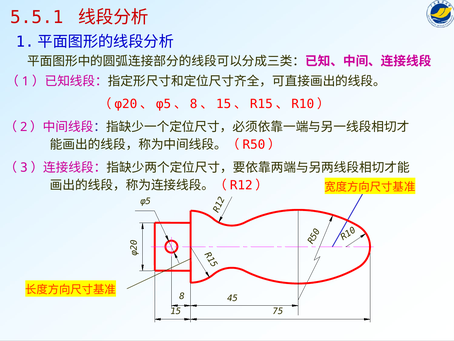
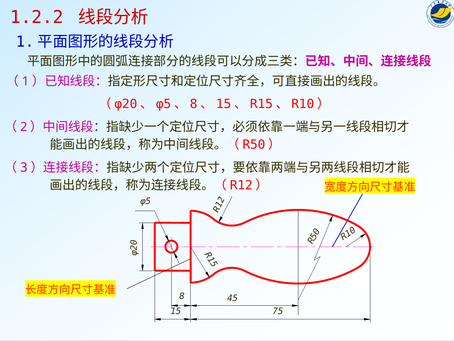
5.5.1: 5.5.1 -> 1.2.2
